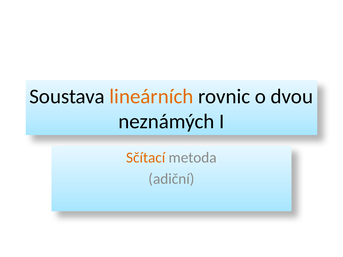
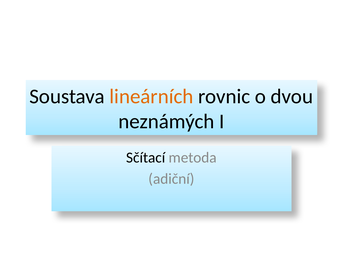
Sčítací colour: orange -> black
